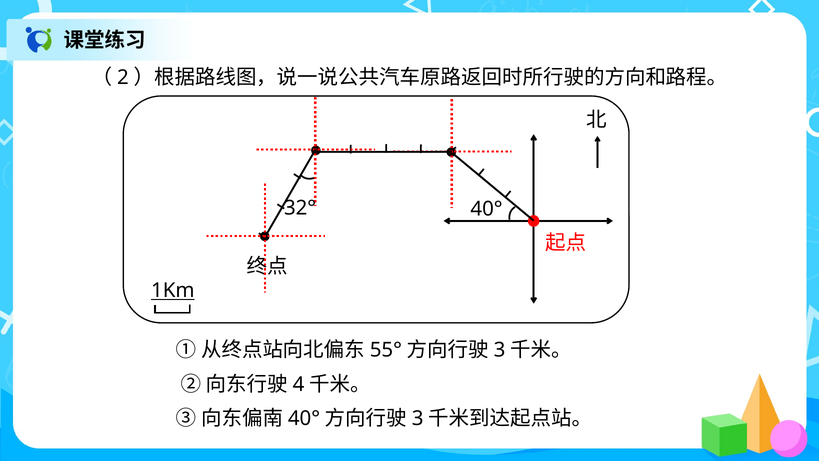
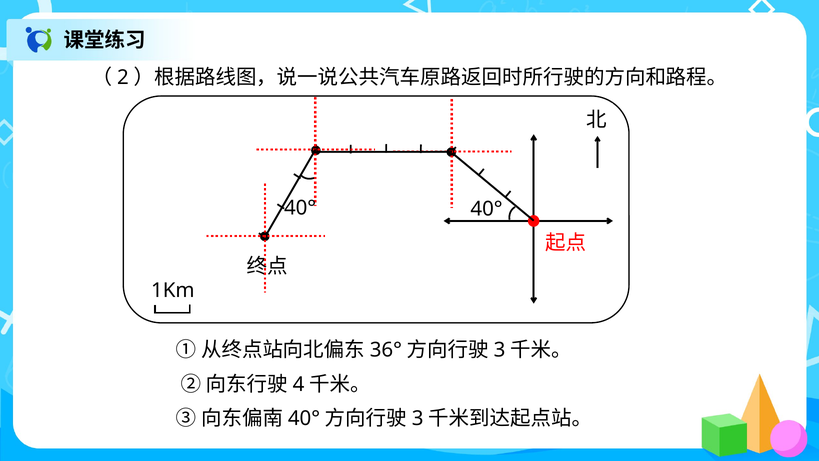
32° at (300, 208): 32° -> 40°
1Km underline: present -> none
55°: 55° -> 36°
